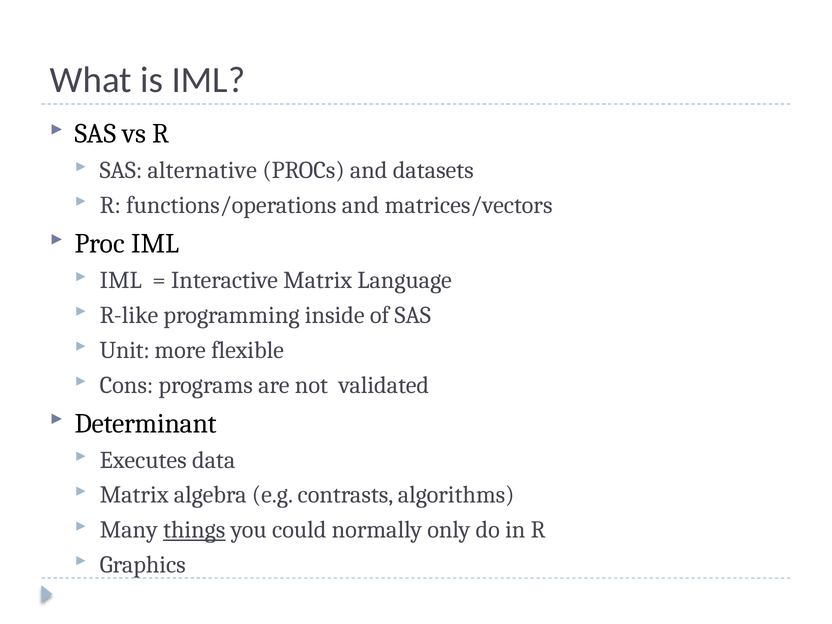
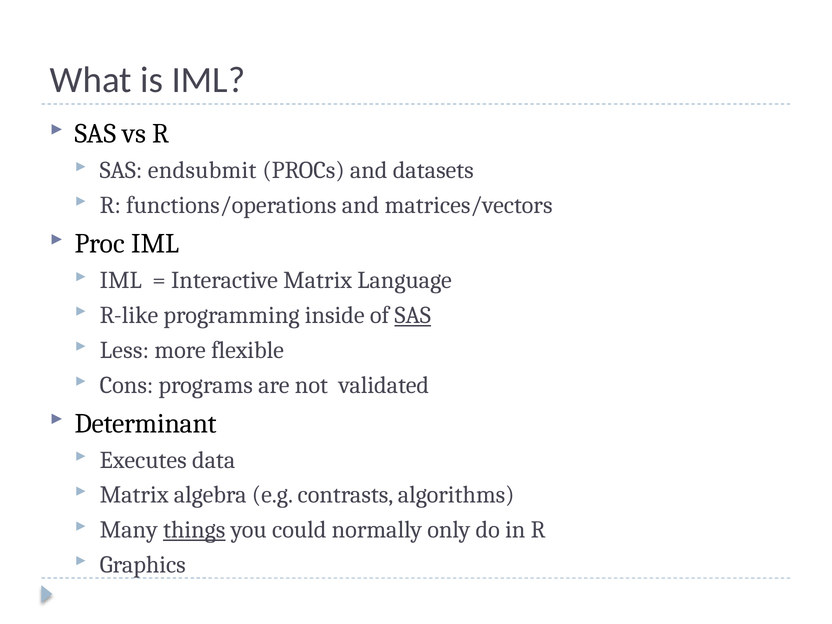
alternative: alternative -> endsubmit
SAS at (413, 315) underline: none -> present
Unit: Unit -> Less
